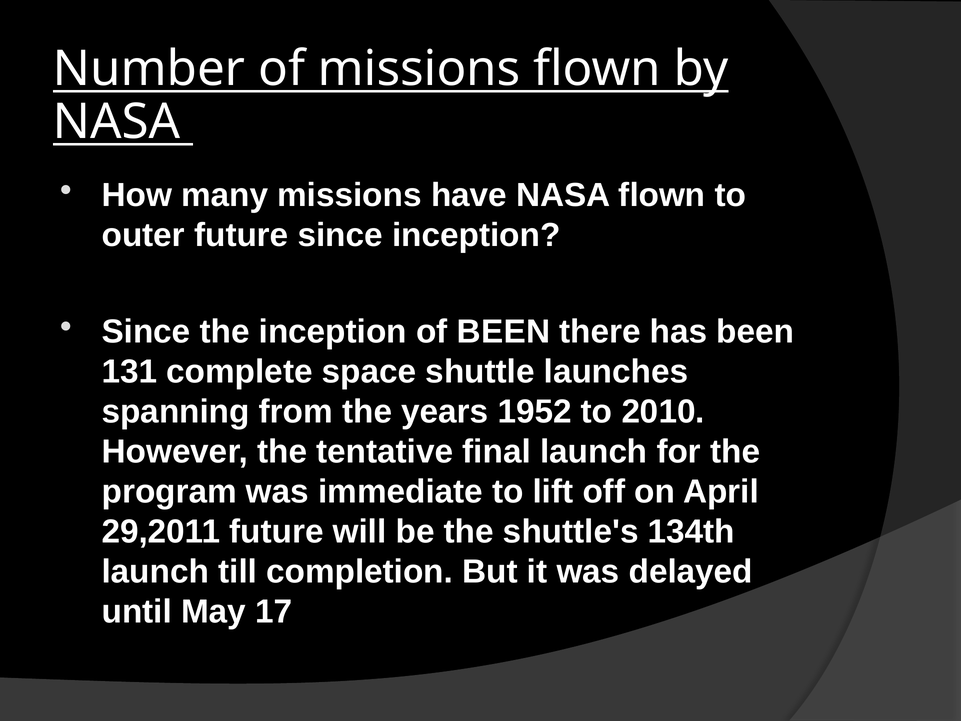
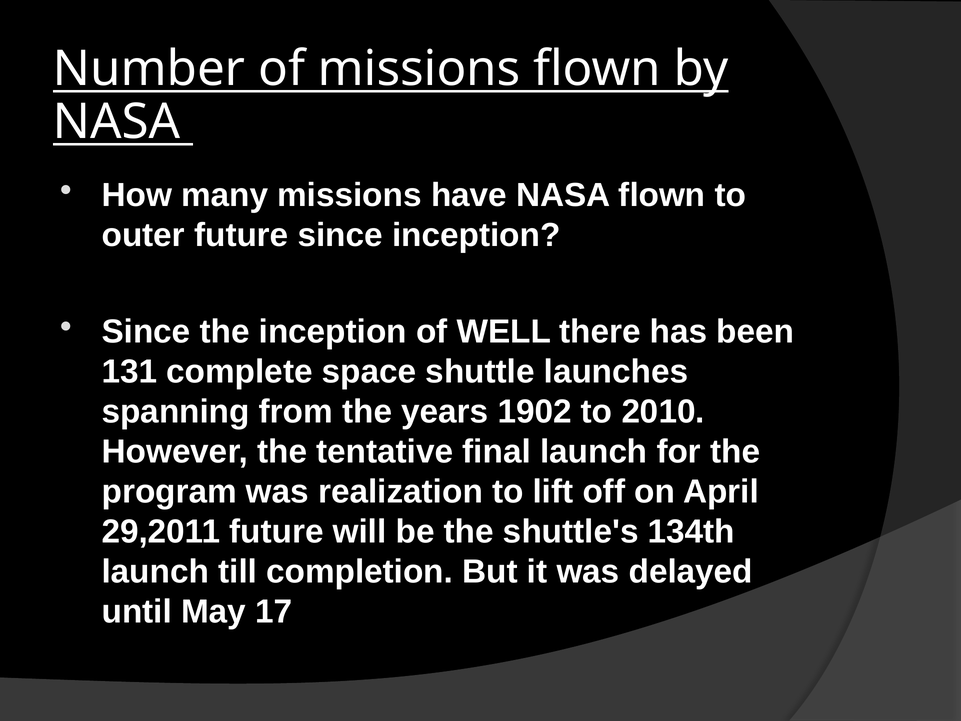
of BEEN: BEEN -> WELL
1952: 1952 -> 1902
immediate: immediate -> realization
